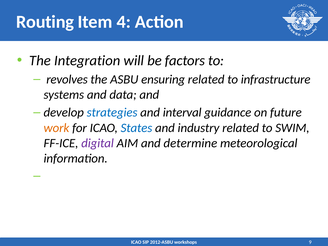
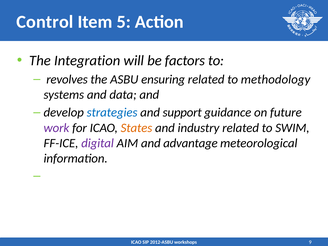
Routing: Routing -> Control
4: 4 -> 5
infrastructure: infrastructure -> methodology
interval: interval -> support
work colour: orange -> purple
States colour: blue -> orange
determine: determine -> advantage
